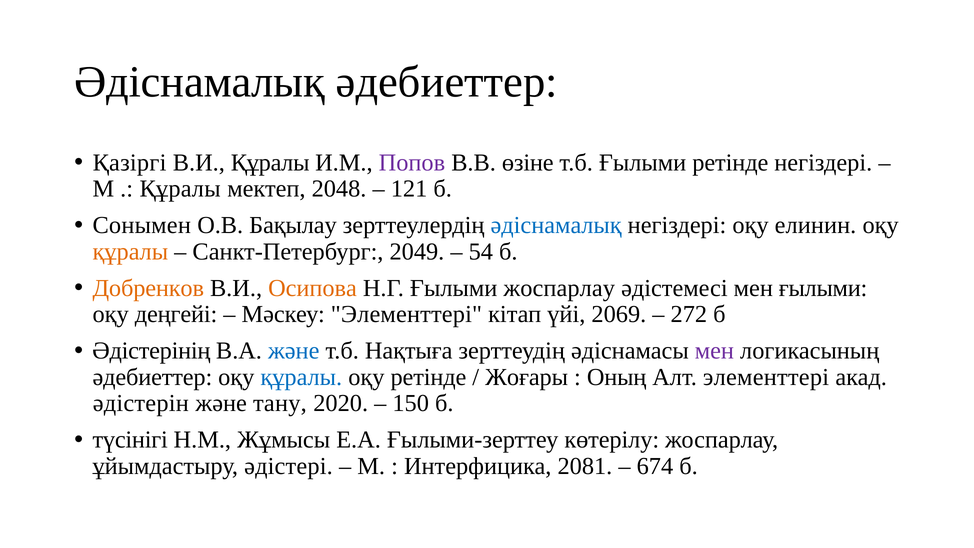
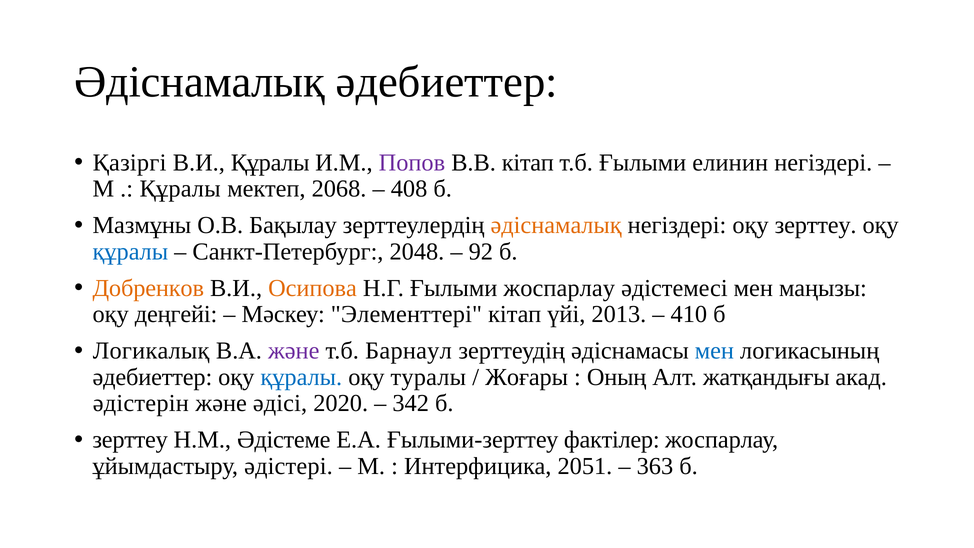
В.В өзіне: өзіне -> кітап
Ғылыми ретінде: ретінде -> елинин
2048: 2048 -> 2068
121: 121 -> 408
Сонымен: Сонымен -> Мазмұны
әдіснамалық at (556, 225) colour: blue -> orange
оқу елинин: елинин -> зерттеу
құралы at (130, 252) colour: orange -> blue
2049: 2049 -> 2048
54: 54 -> 92
мен ғылыми: ғылыми -> маңызы
2069: 2069 -> 2013
272: 272 -> 410
Әдістерінің: Әдістерінің -> Логикалық
және at (294, 351) colour: blue -> purple
Нақтыға: Нақтыға -> Барнаул
мен at (714, 351) colour: purple -> blue
оқу ретінде: ретінде -> туралы
Алт элементтері: элементтері -> жатқандығы
тану: тану -> әдісі
150: 150 -> 342
түсінігі at (130, 440): түсінігі -> зерттеу
Жұмысы: Жұмысы -> Әдістеме
көтерілу: көтерілу -> фактілер
2081: 2081 -> 2051
674: 674 -> 363
